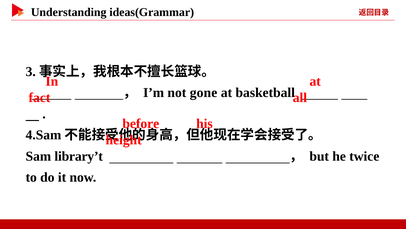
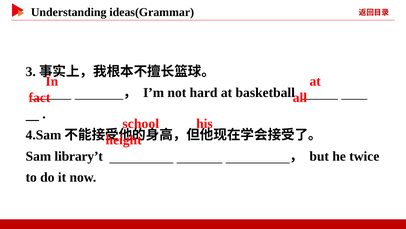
gone: gone -> hard
before: before -> school
